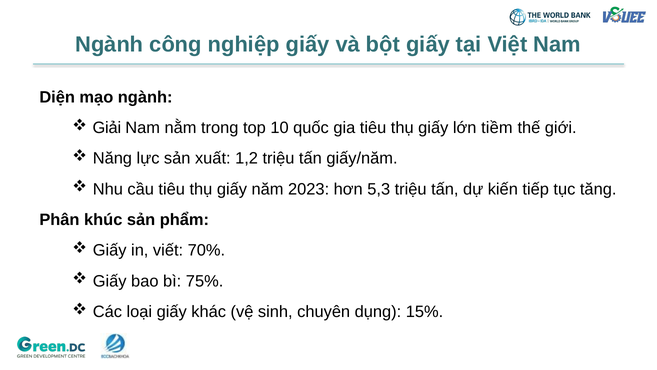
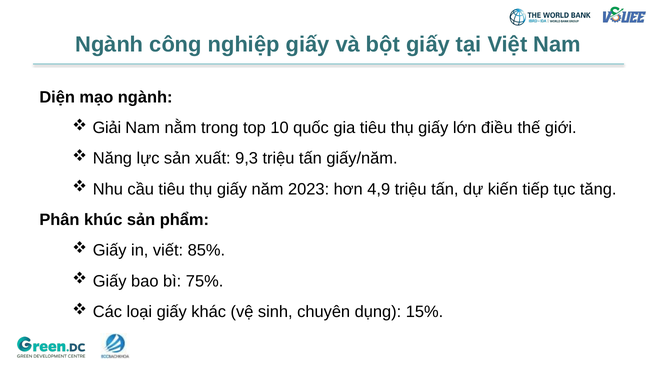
tiềm: tiềm -> điều
1,2: 1,2 -> 9,3
5,3: 5,3 -> 4,9
70%: 70% -> 85%
